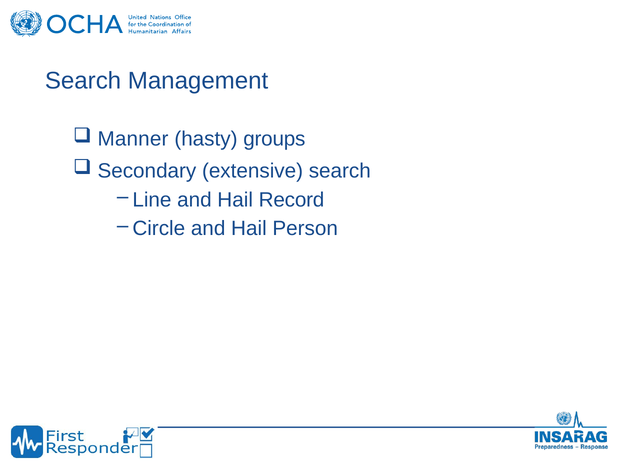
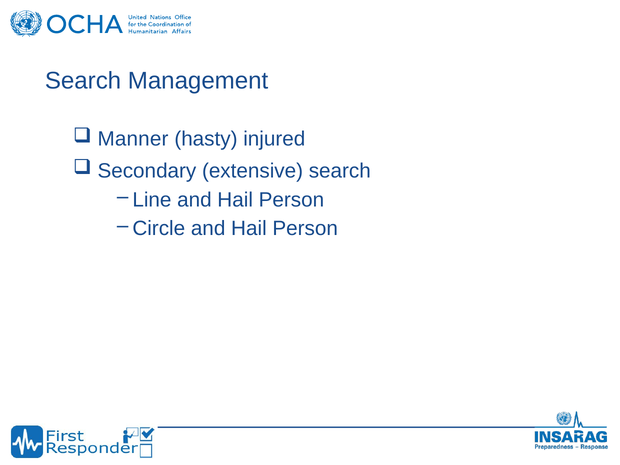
groups: groups -> injured
Line and Hail Record: Record -> Person
